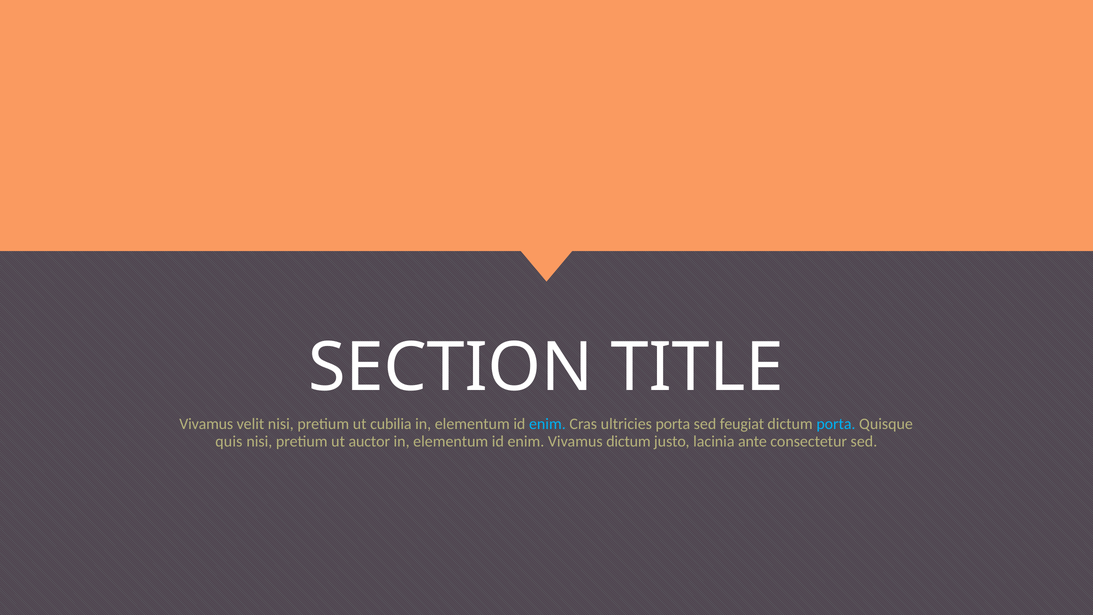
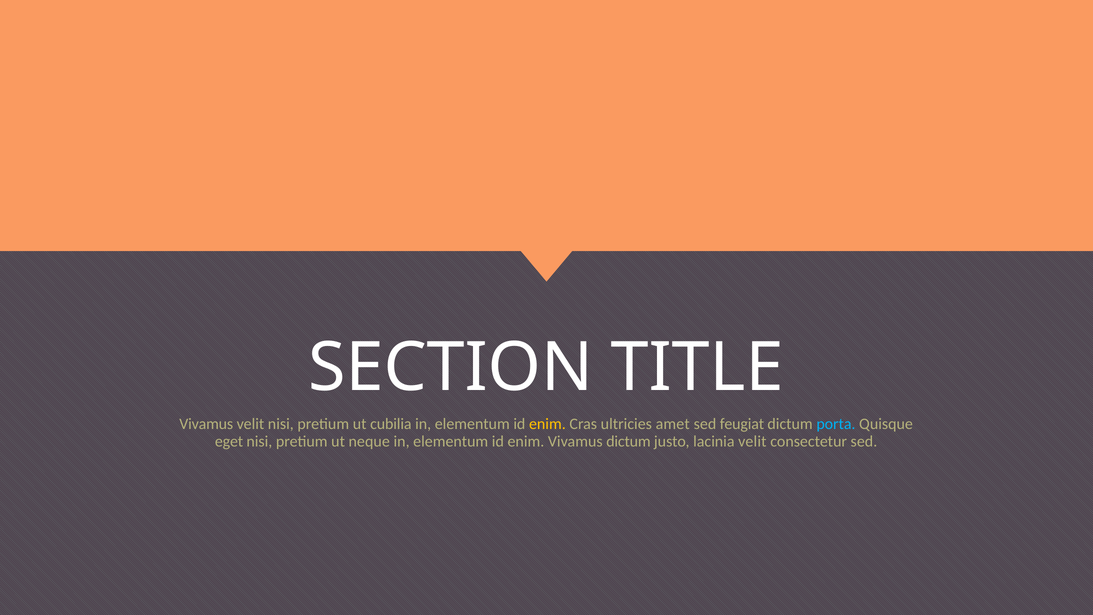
enim at (547, 424) colour: light blue -> yellow
ultricies porta: porta -> amet
quis: quis -> eget
auctor: auctor -> neque
lacinia ante: ante -> velit
